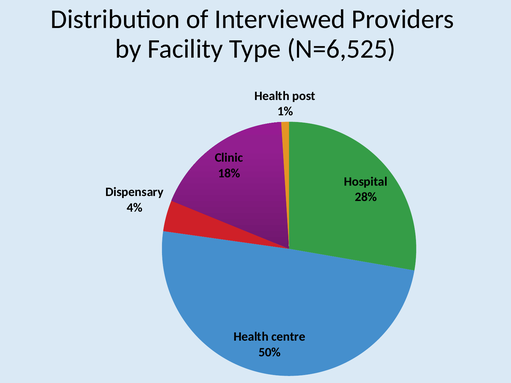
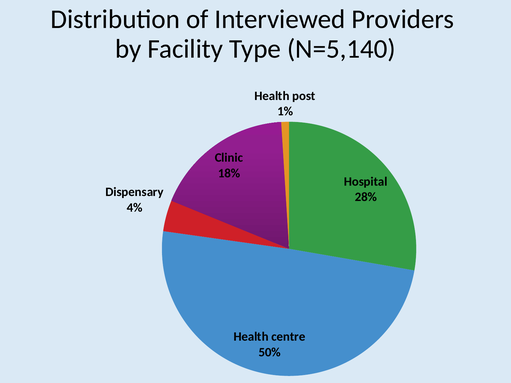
N=6,525: N=6,525 -> N=5,140
